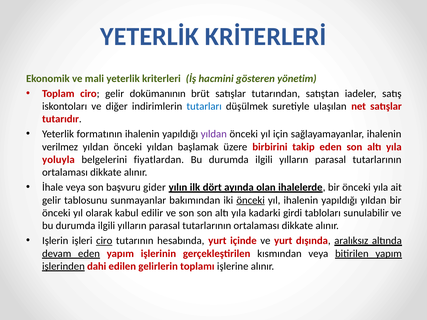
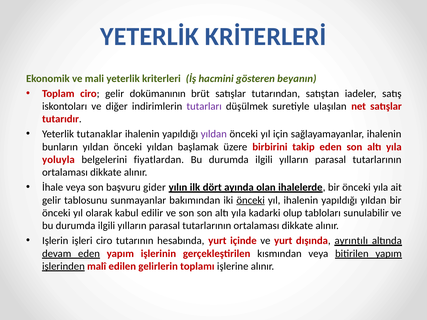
yönetim: yönetim -> beyanın
tutarları colour: blue -> purple
formatının: formatının -> tutanaklar
verilmez: verilmez -> bunların
girdi: girdi -> olup
ciro at (104, 241) underline: present -> none
aralıksız: aralıksız -> ayrıntılı
dahi: dahi -> malî
